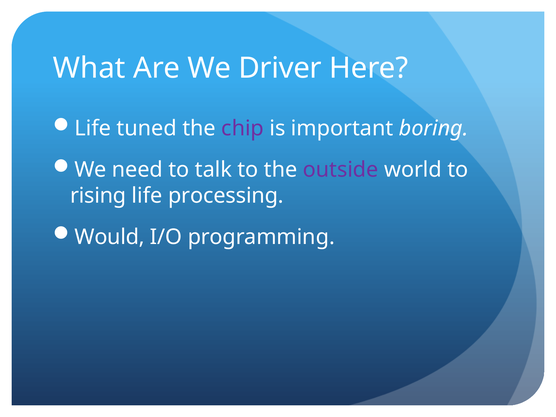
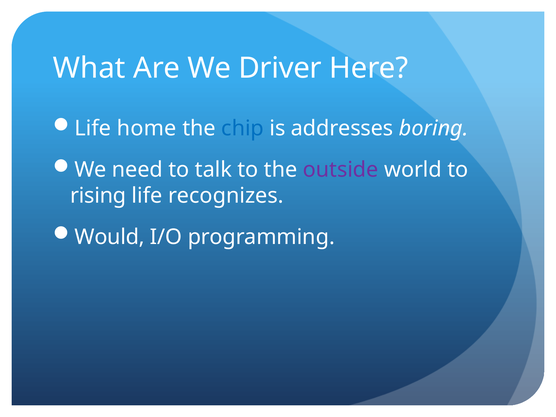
tuned: tuned -> home
chip colour: purple -> blue
important: important -> addresses
processing: processing -> recognizes
